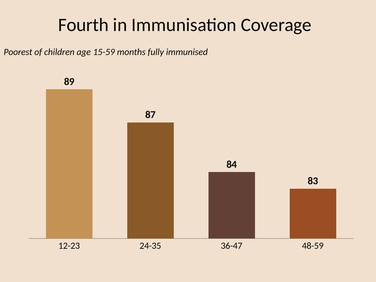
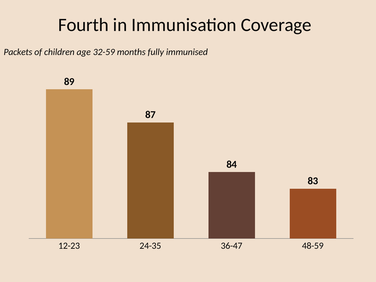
Poorest: Poorest -> Packets
15-59: 15-59 -> 32-59
